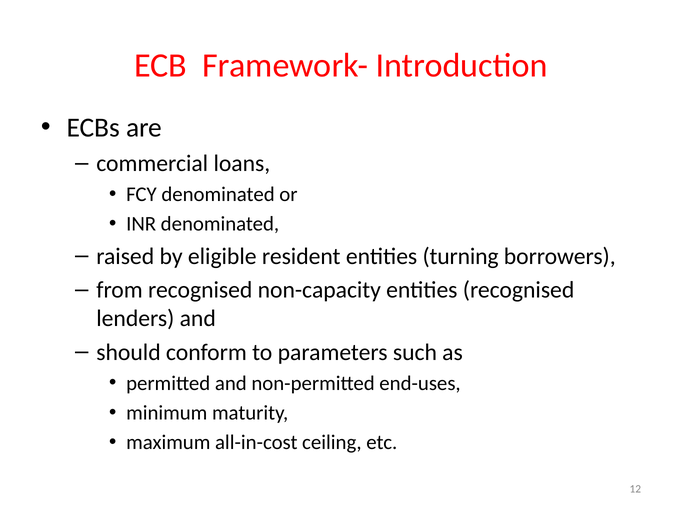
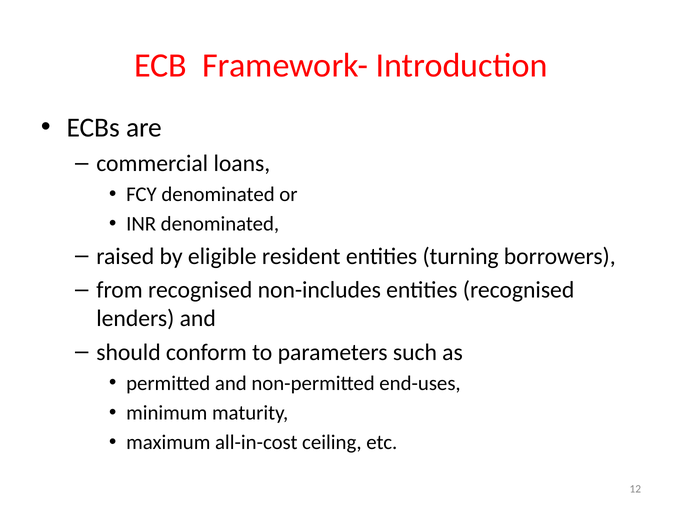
non-capacity: non-capacity -> non-includes
